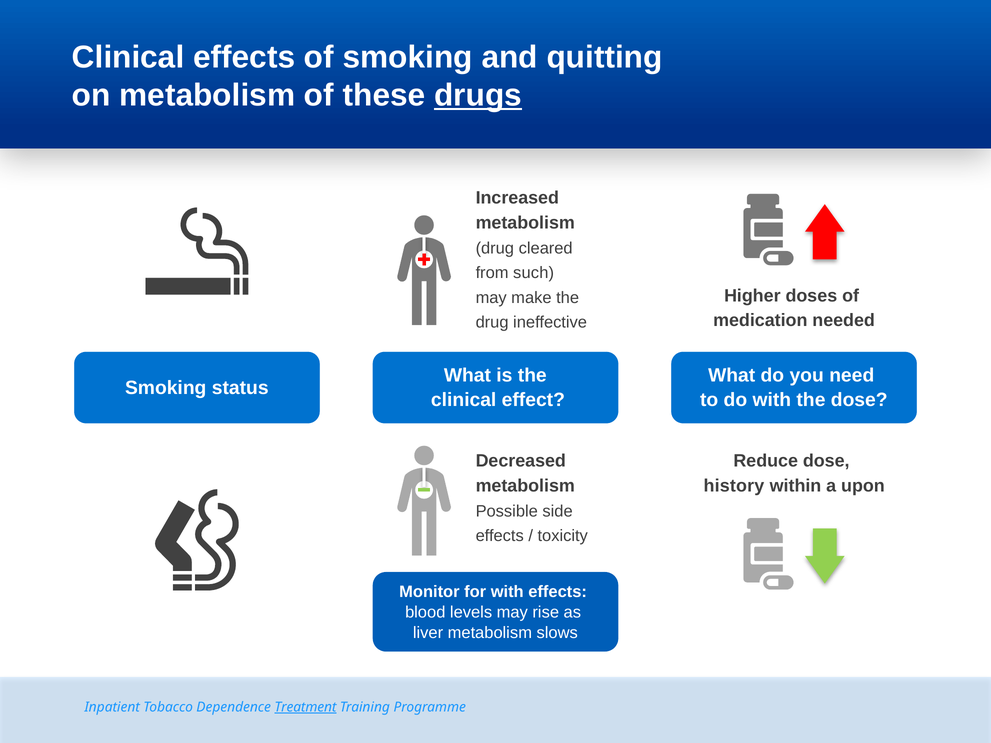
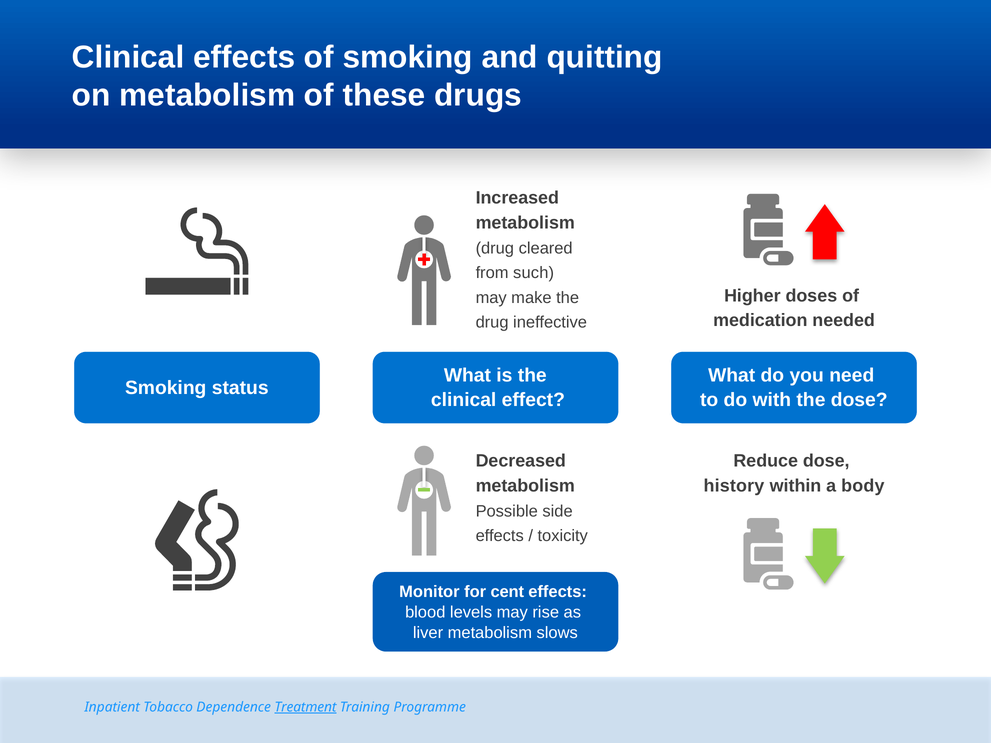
drugs underline: present -> none
upon: upon -> body
for with: with -> cent
